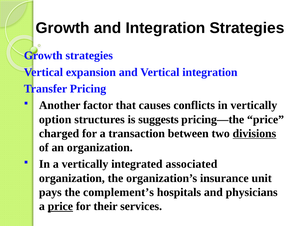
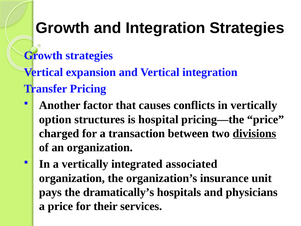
suggests: suggests -> hospital
complement’s: complement’s -> dramatically’s
price at (60, 206) underline: present -> none
